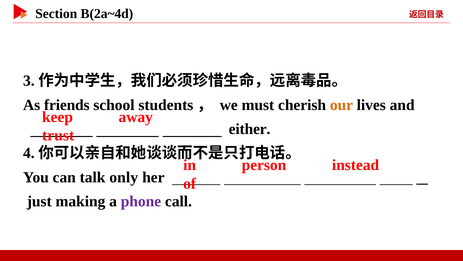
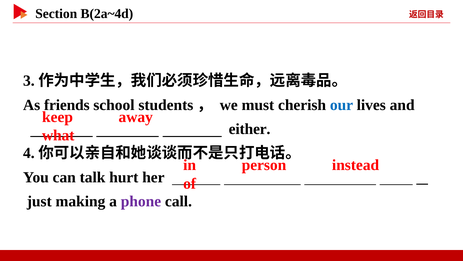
our colour: orange -> blue
trust: trust -> what
only: only -> hurt
